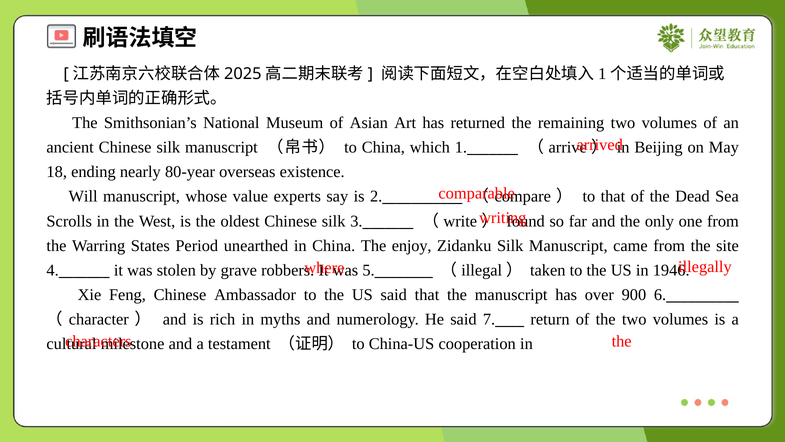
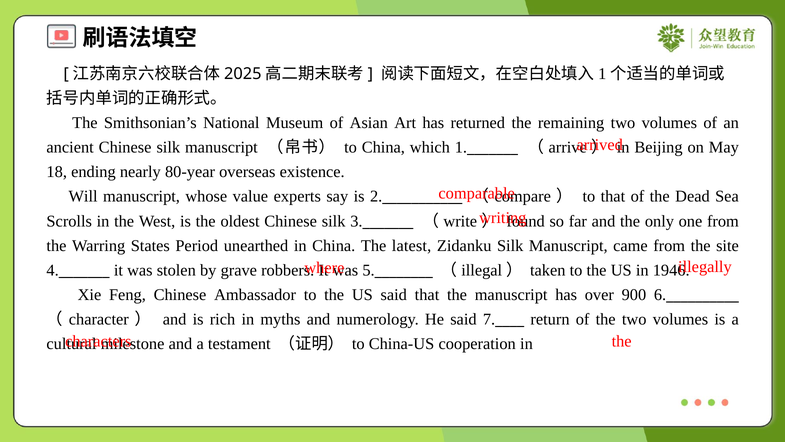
enjoy: enjoy -> latest
